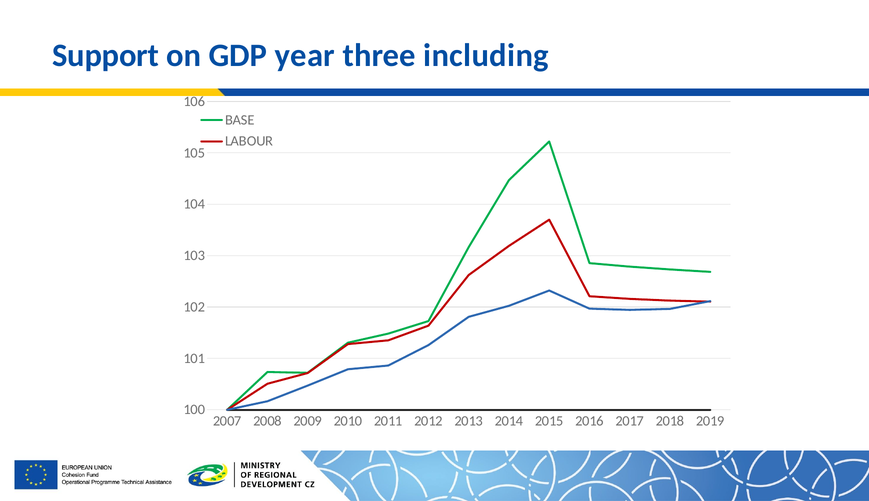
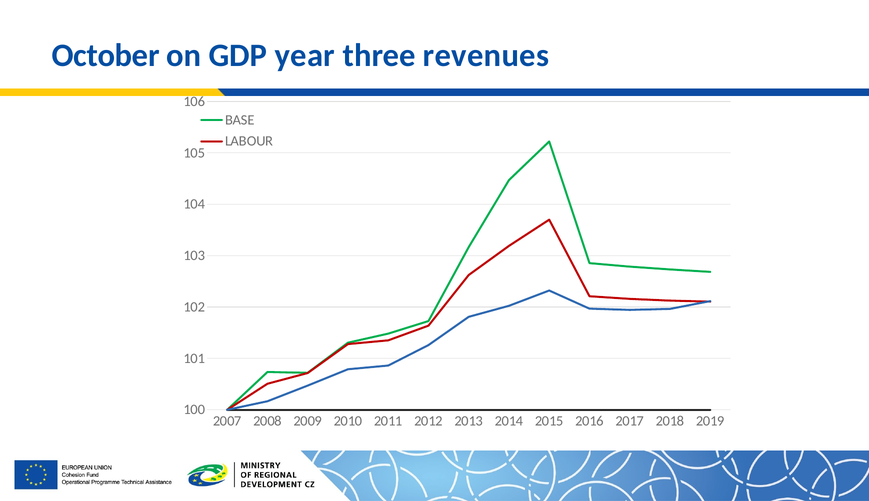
Support: Support -> October
including: including -> revenues
